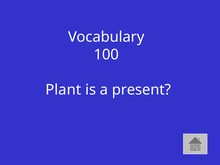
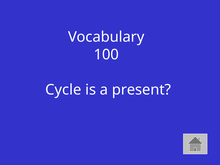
Plant: Plant -> Cycle
